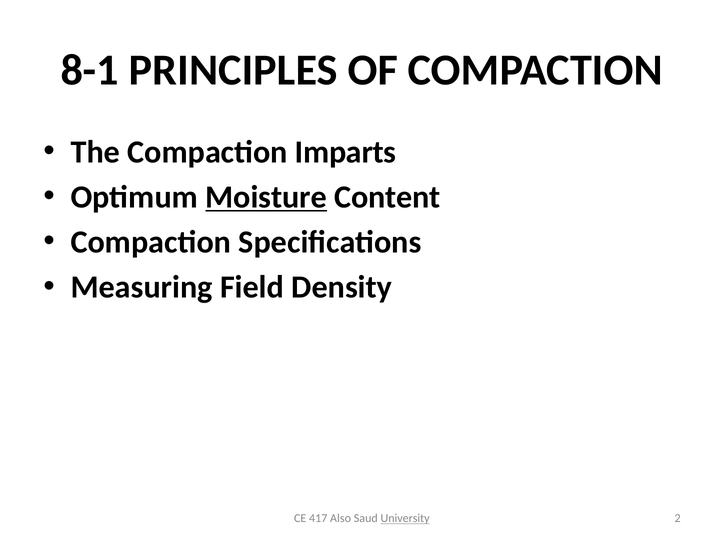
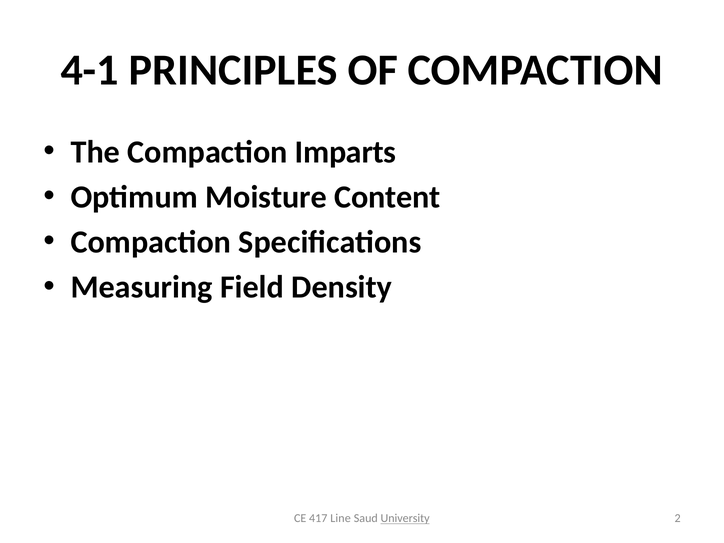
8-1: 8-1 -> 4-1
Moisture underline: present -> none
Also: Also -> Line
